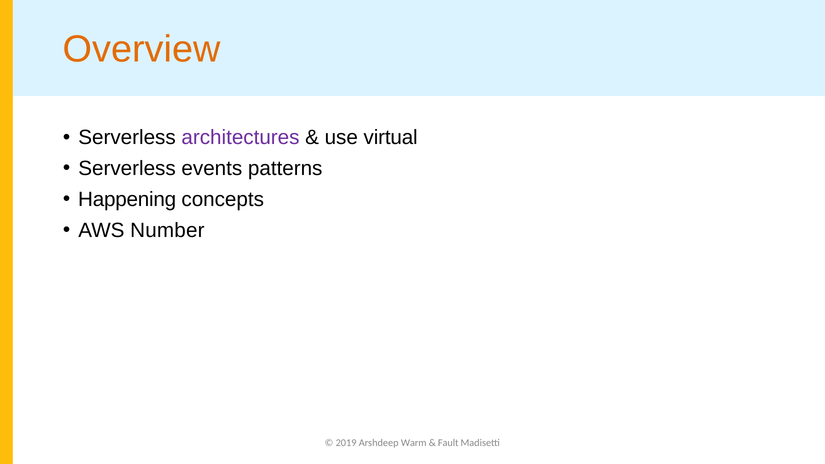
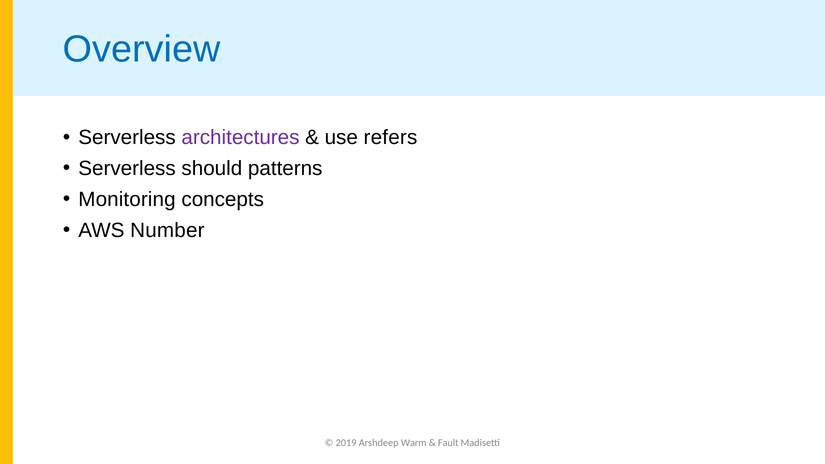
Overview colour: orange -> blue
virtual: virtual -> refers
events: events -> should
Happening: Happening -> Monitoring
